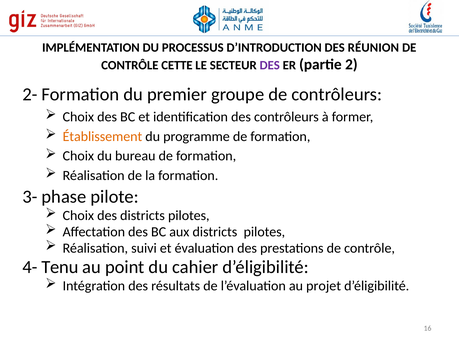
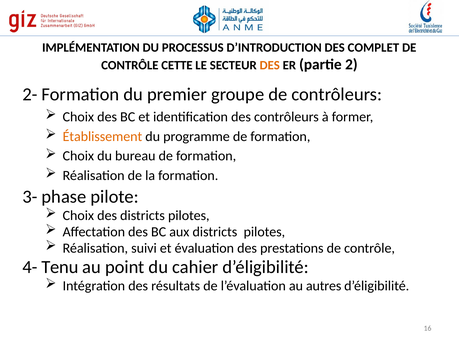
RÉUNION: RÉUNION -> COMPLET
DES at (270, 65) colour: purple -> orange
projet: projet -> autres
